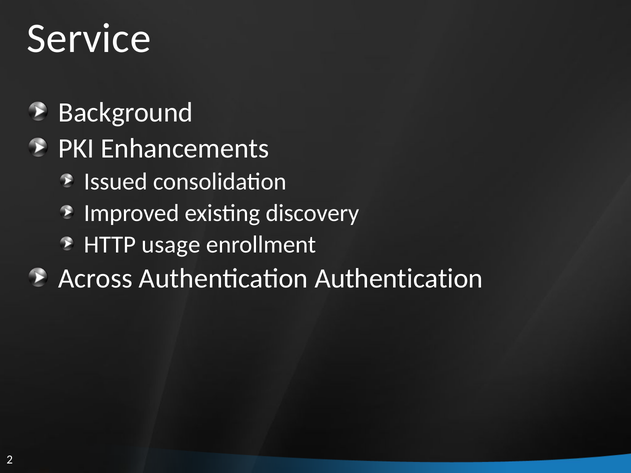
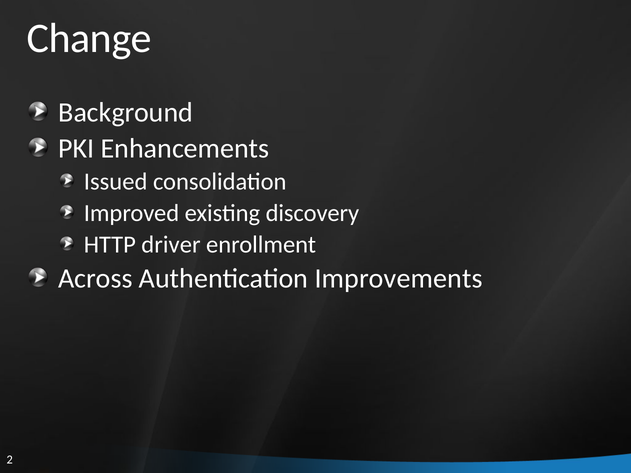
Service: Service -> Change
usage: usage -> driver
Authentication Authentication: Authentication -> Improvements
